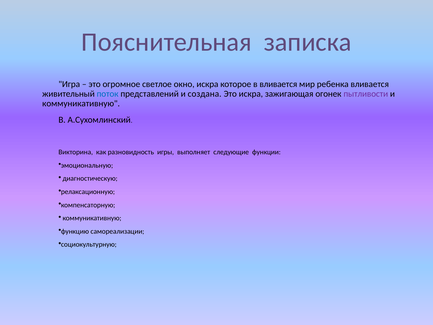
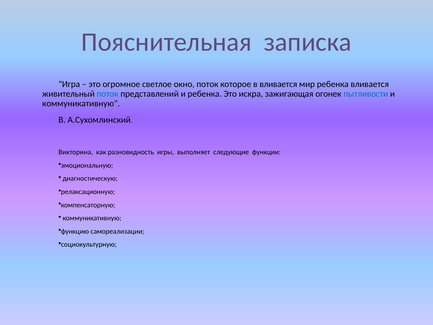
окно искра: искра -> поток
и создана: создана -> ребенка
пытливости colour: purple -> blue
